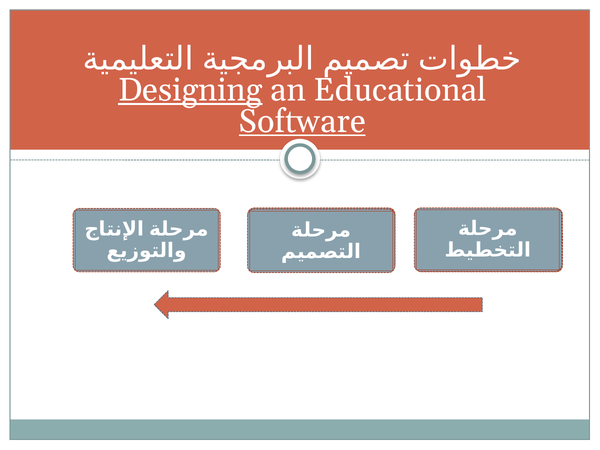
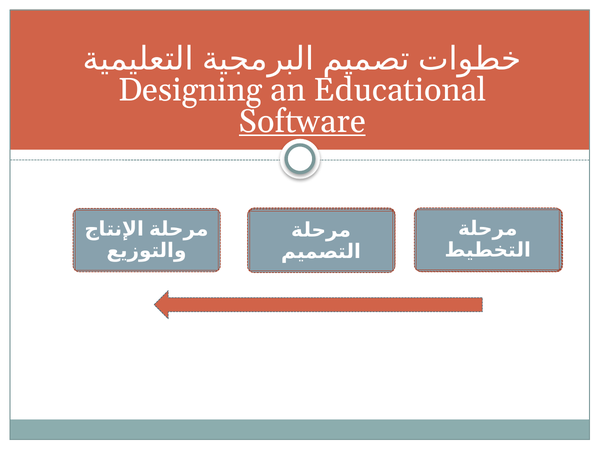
Designing underline: present -> none
